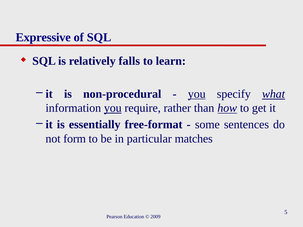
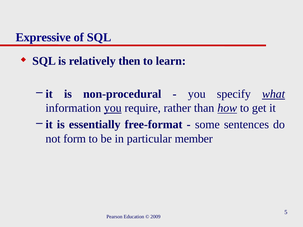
falls: falls -> then
you at (197, 94) underline: present -> none
matches: matches -> member
